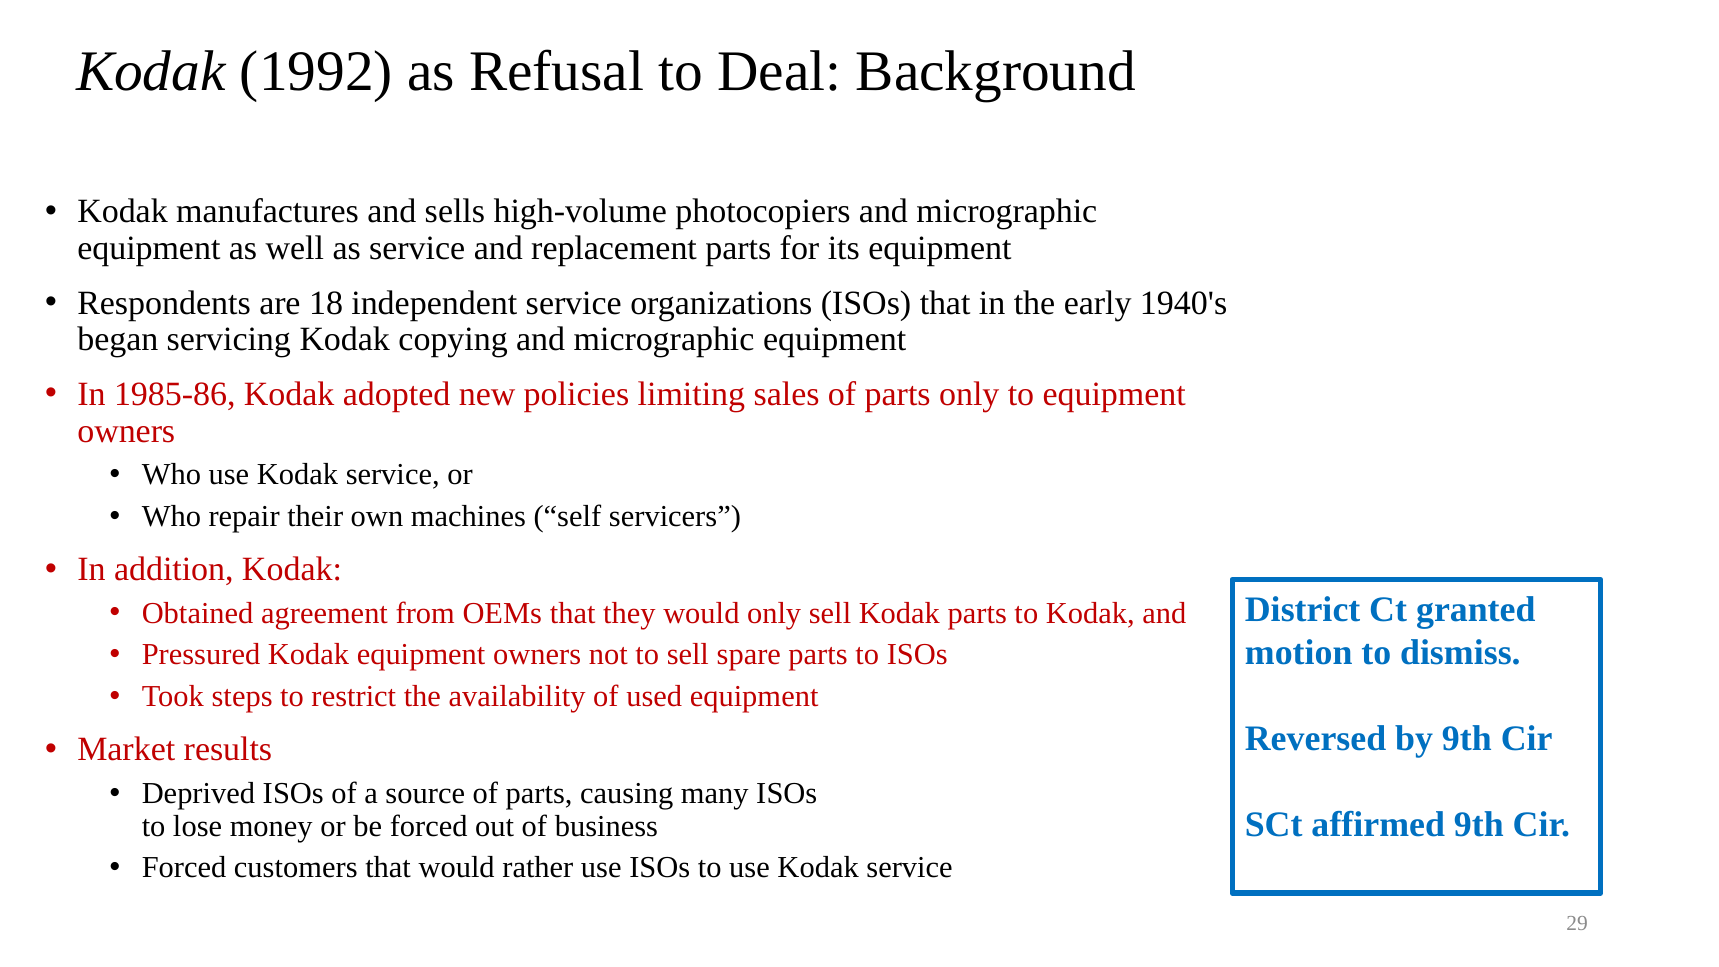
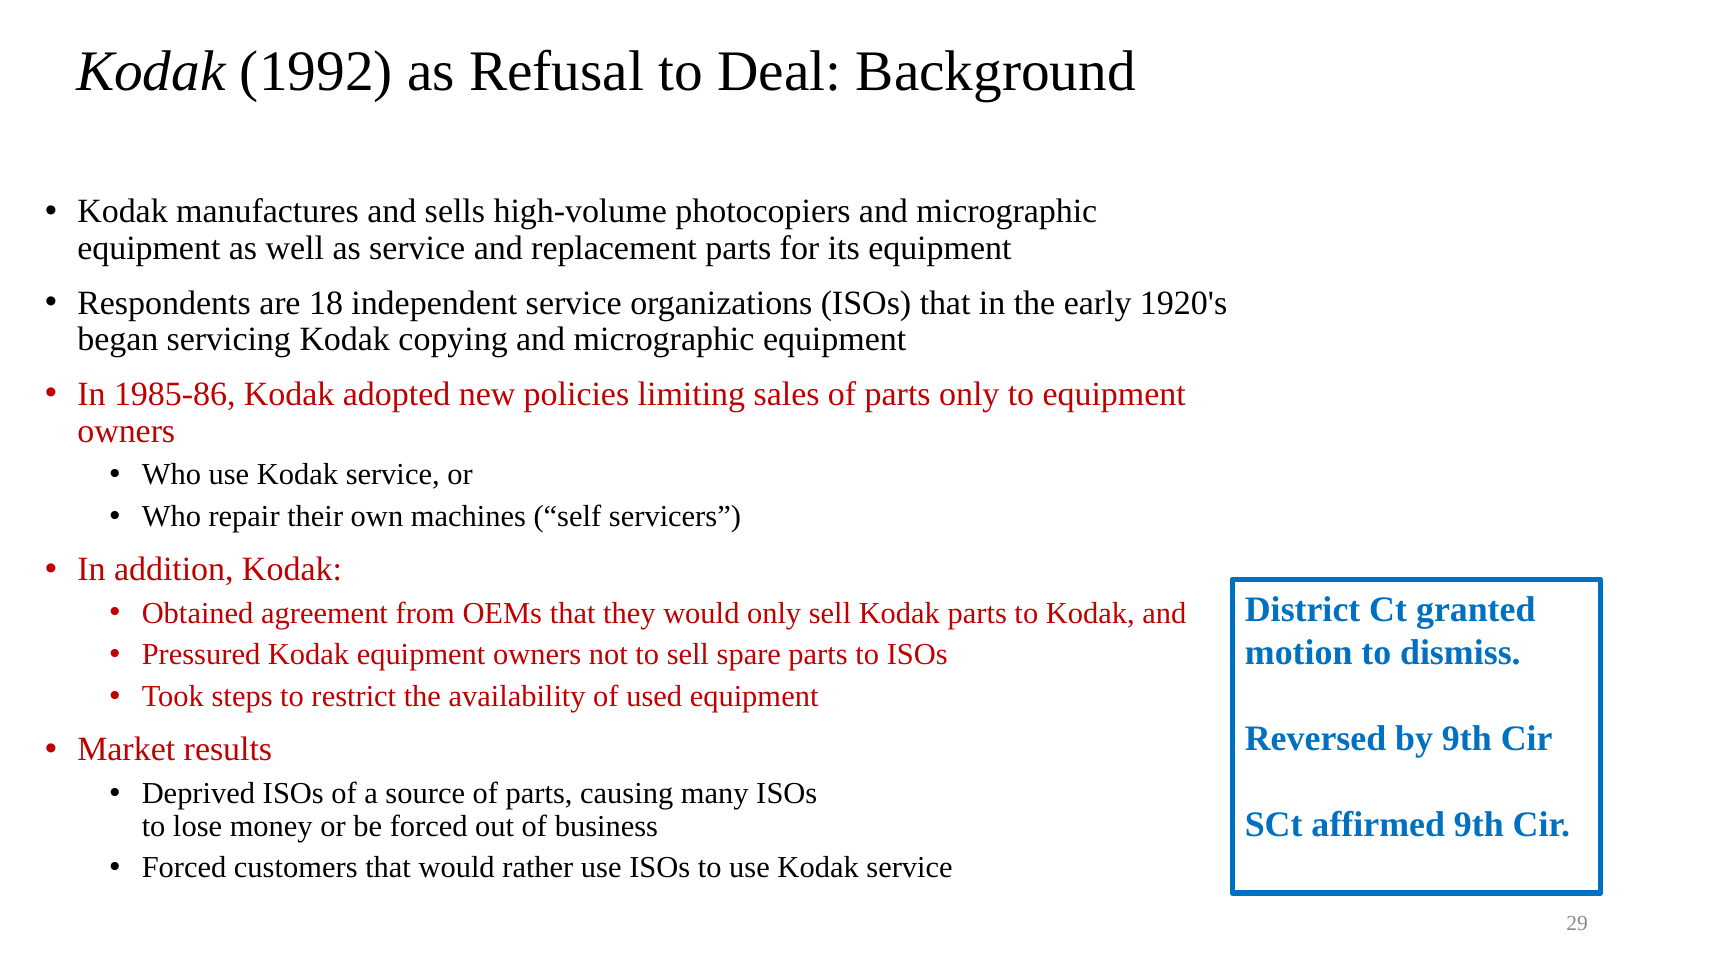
1940's: 1940's -> 1920's
